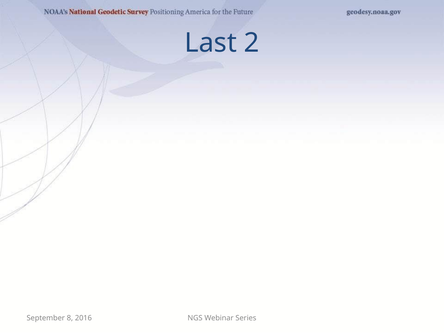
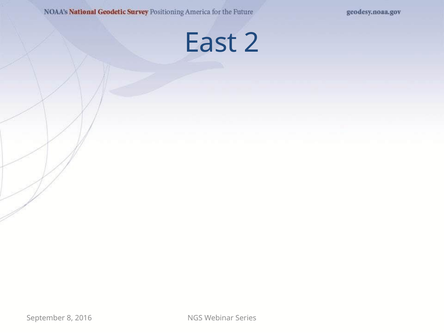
Last: Last -> East
